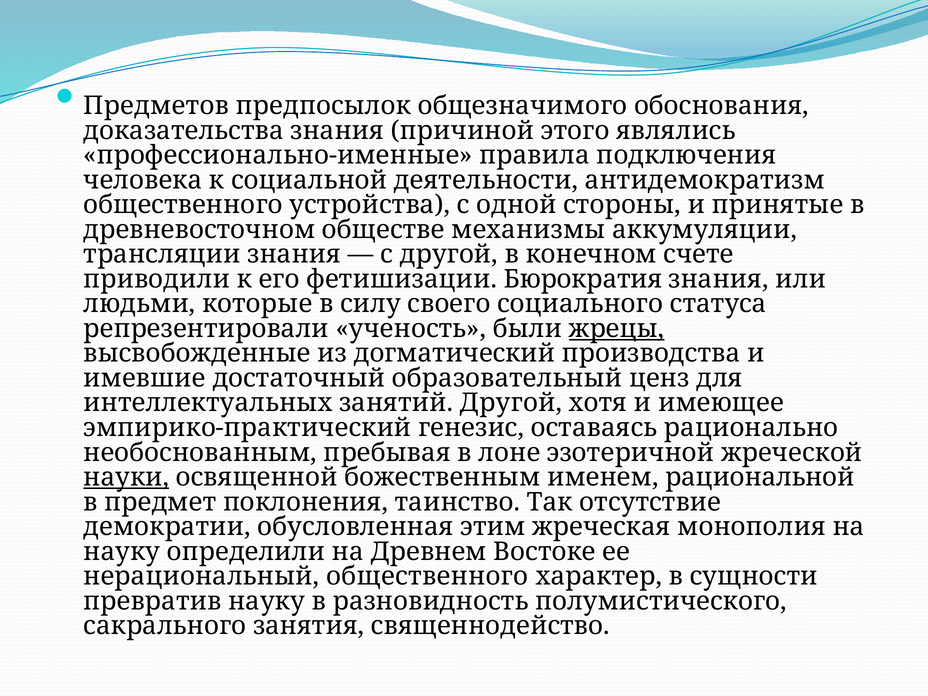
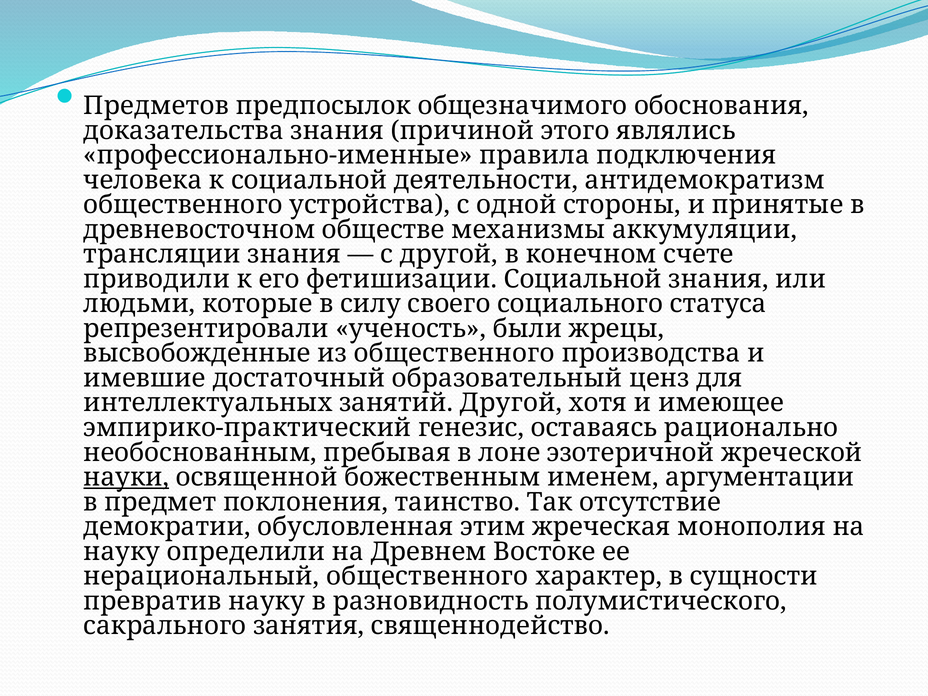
фетишизации Бюрократия: Бюрократия -> Социальной
жрецы underline: present -> none
из догматический: догматический -> общественного
рациональной: рациональной -> аргументации
